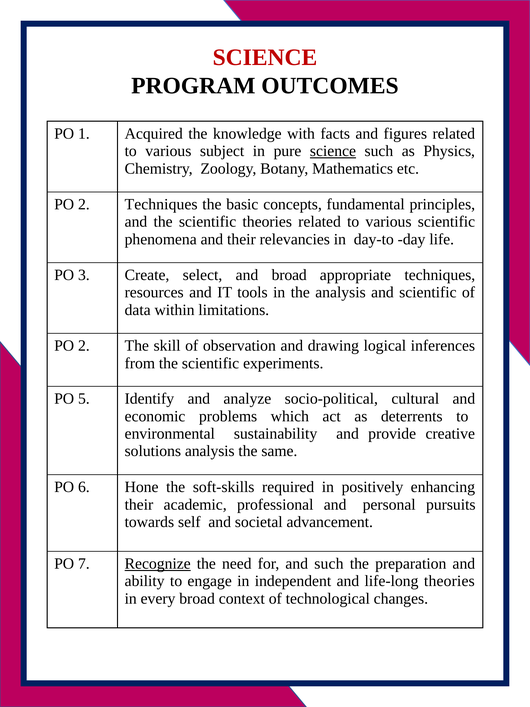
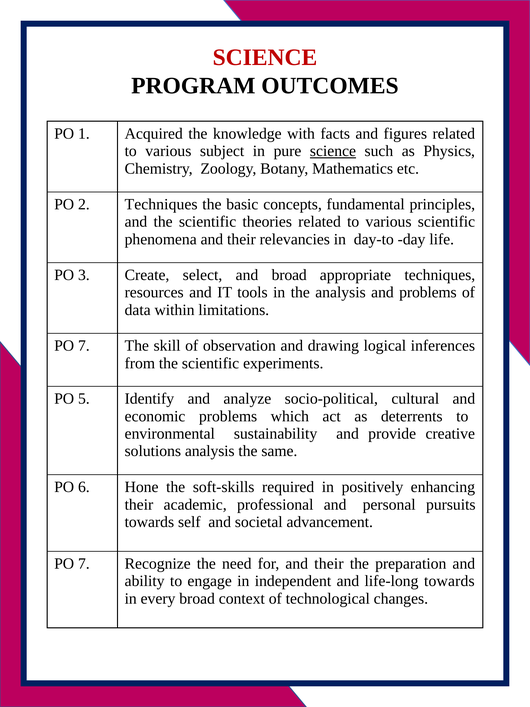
and scientific: scientific -> problems
2 at (84, 346): 2 -> 7
Recognize underline: present -> none
for and such: such -> their
life-long theories: theories -> towards
